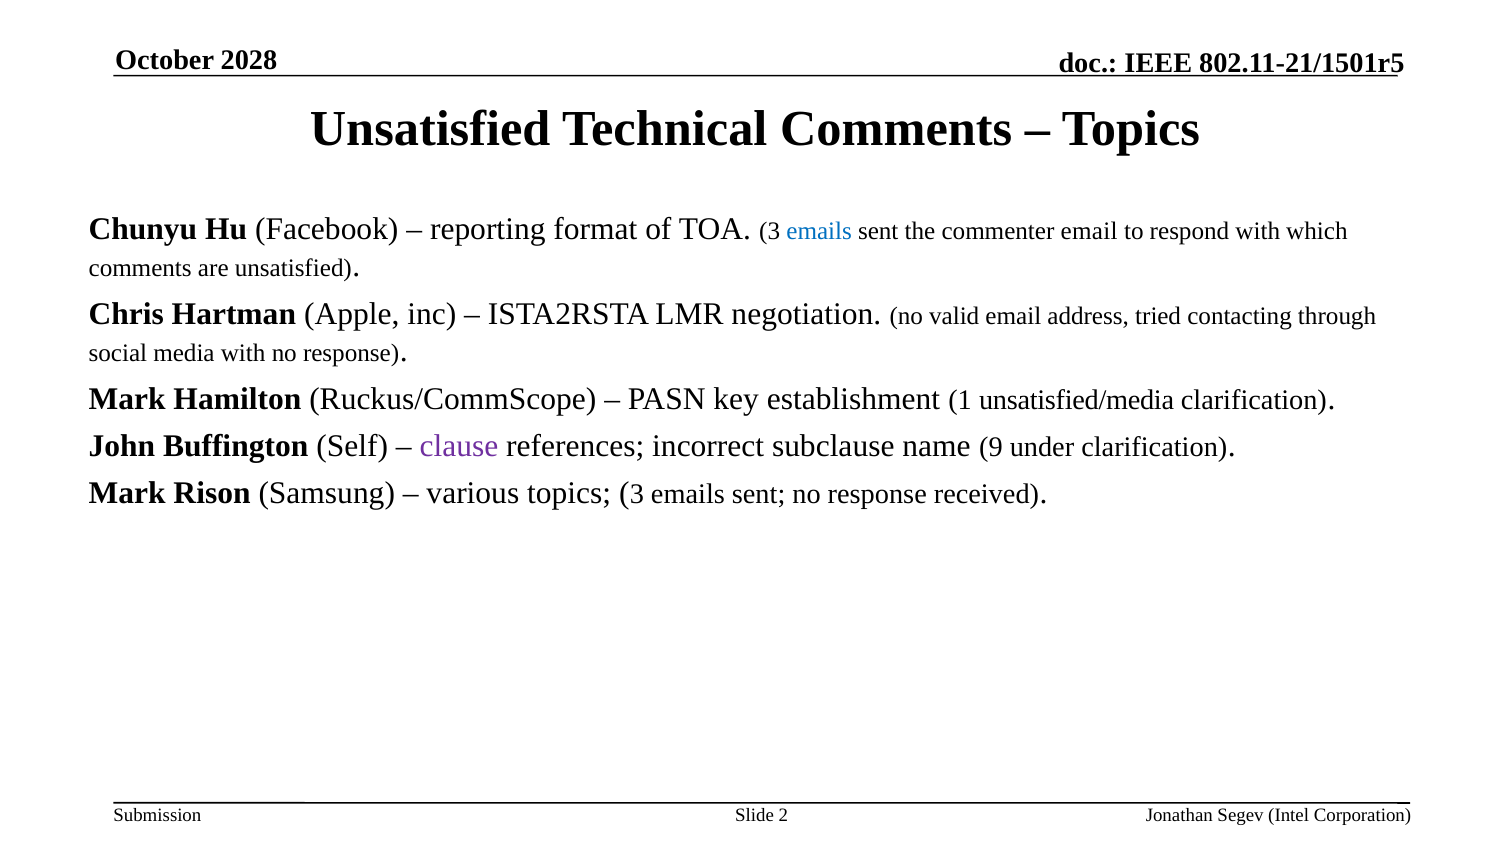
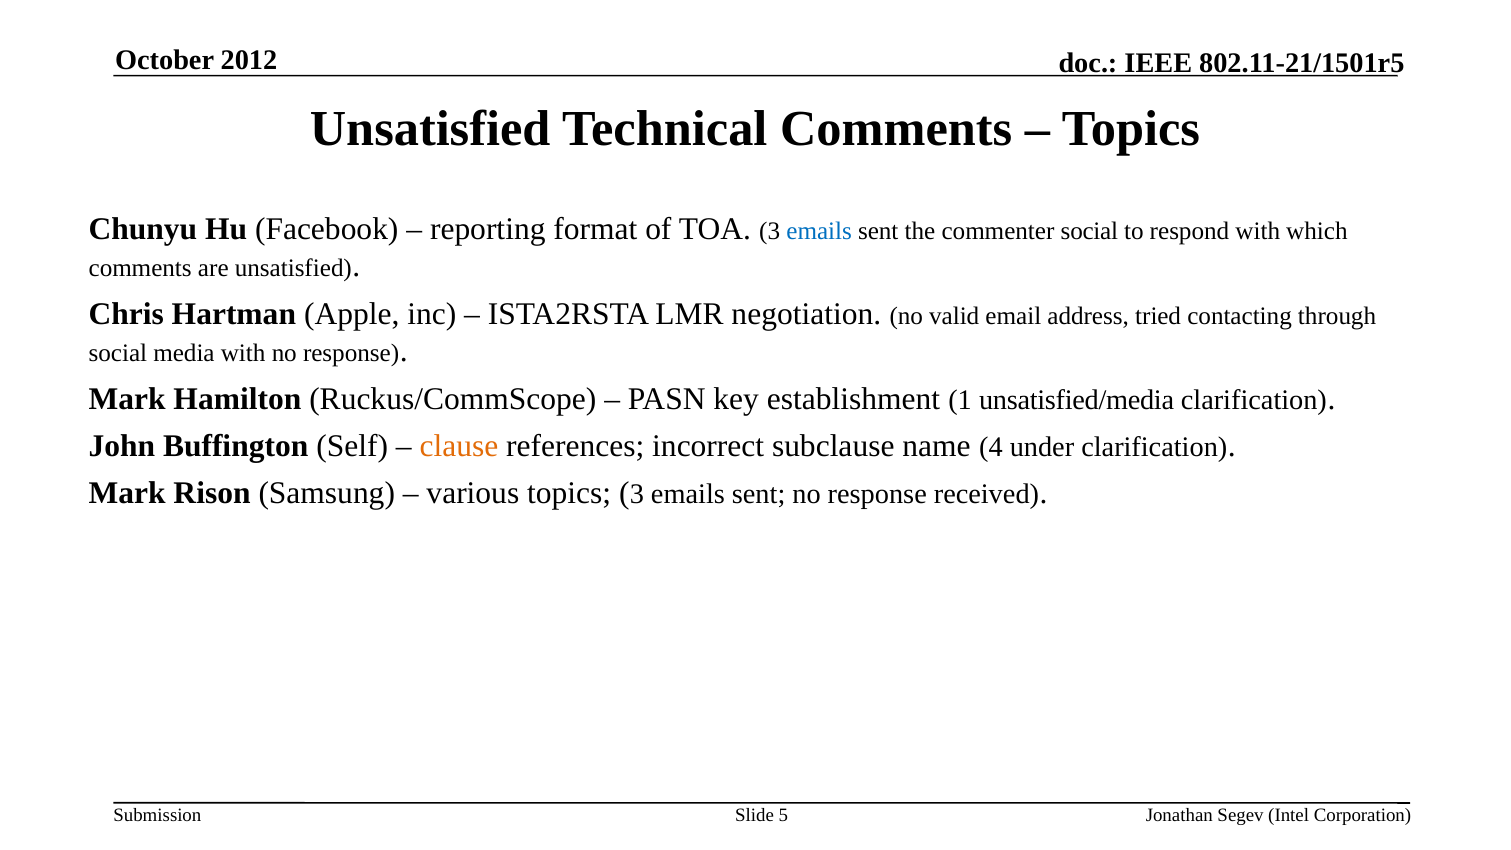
2028: 2028 -> 2012
commenter email: email -> social
clause colour: purple -> orange
9: 9 -> 4
2: 2 -> 5
